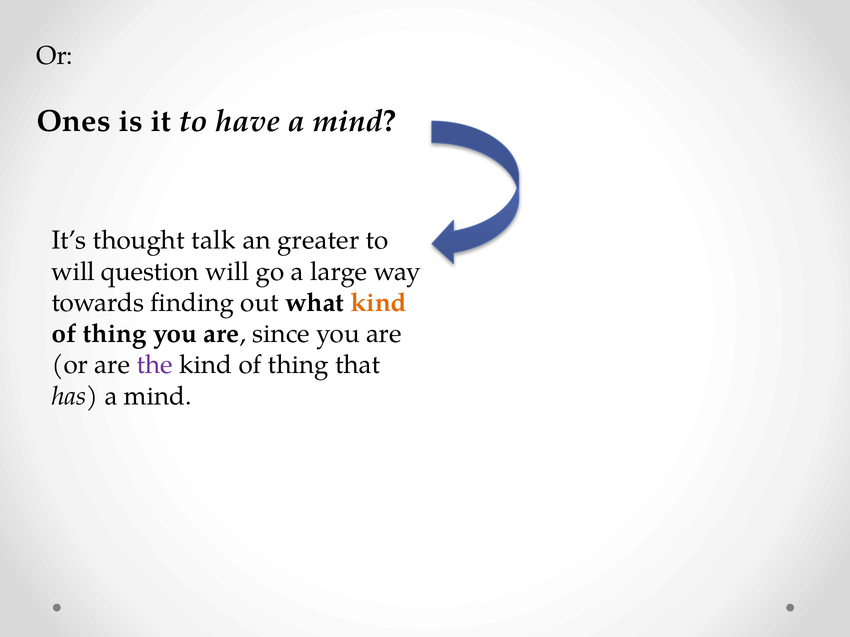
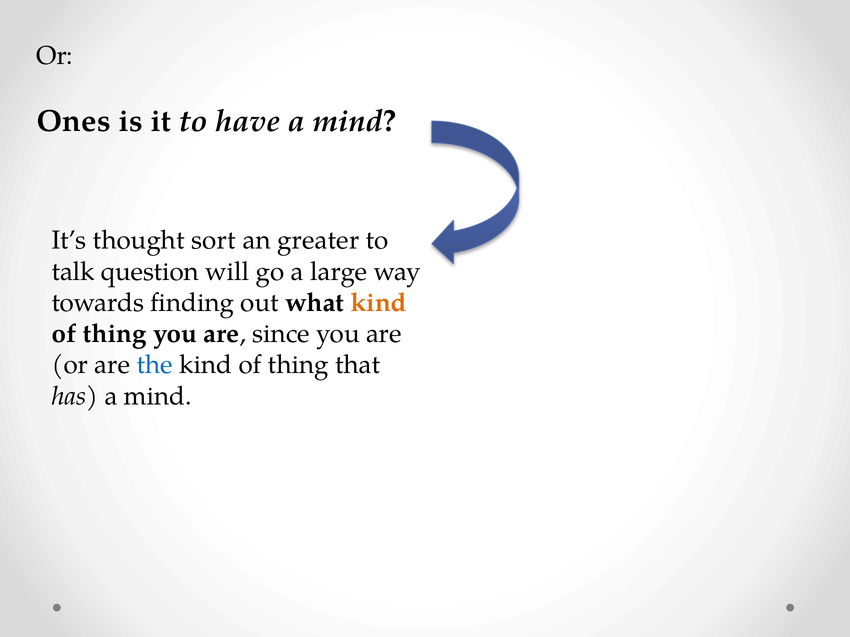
talk: talk -> sort
will at (73, 272): will -> talk
the colour: purple -> blue
